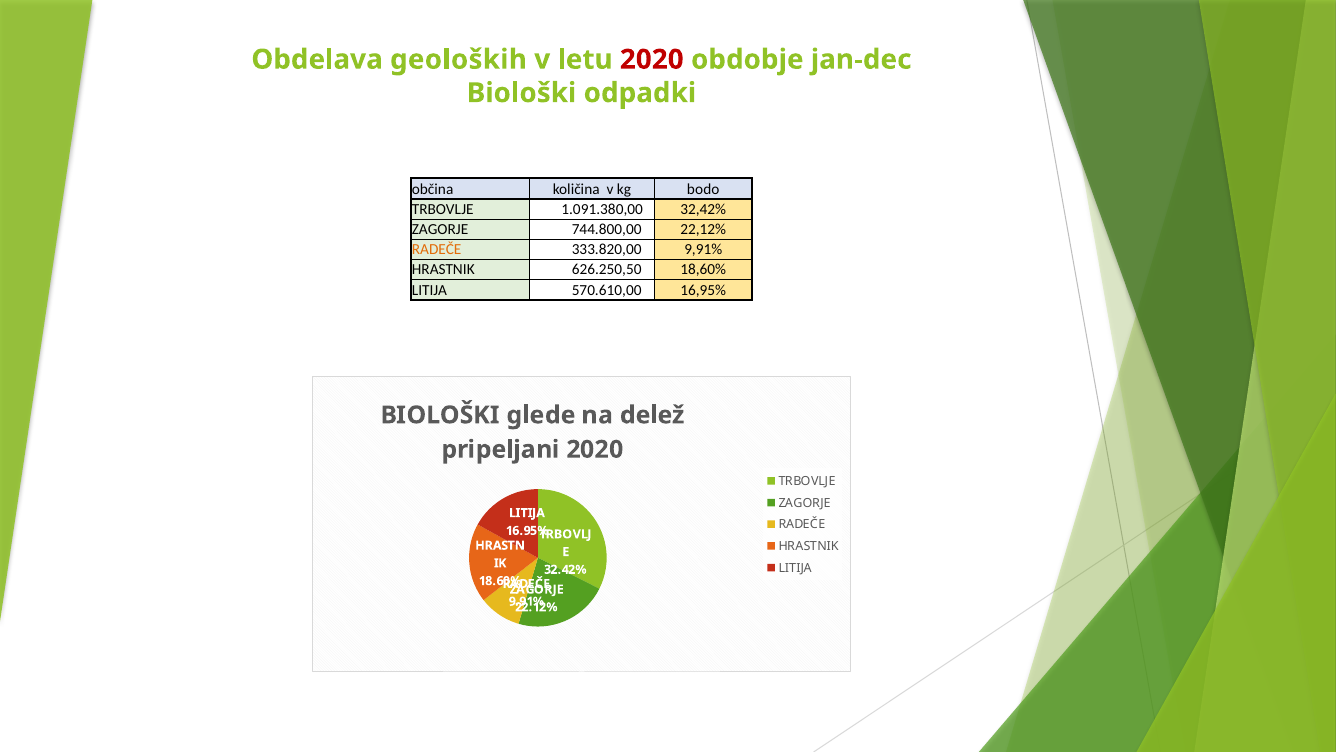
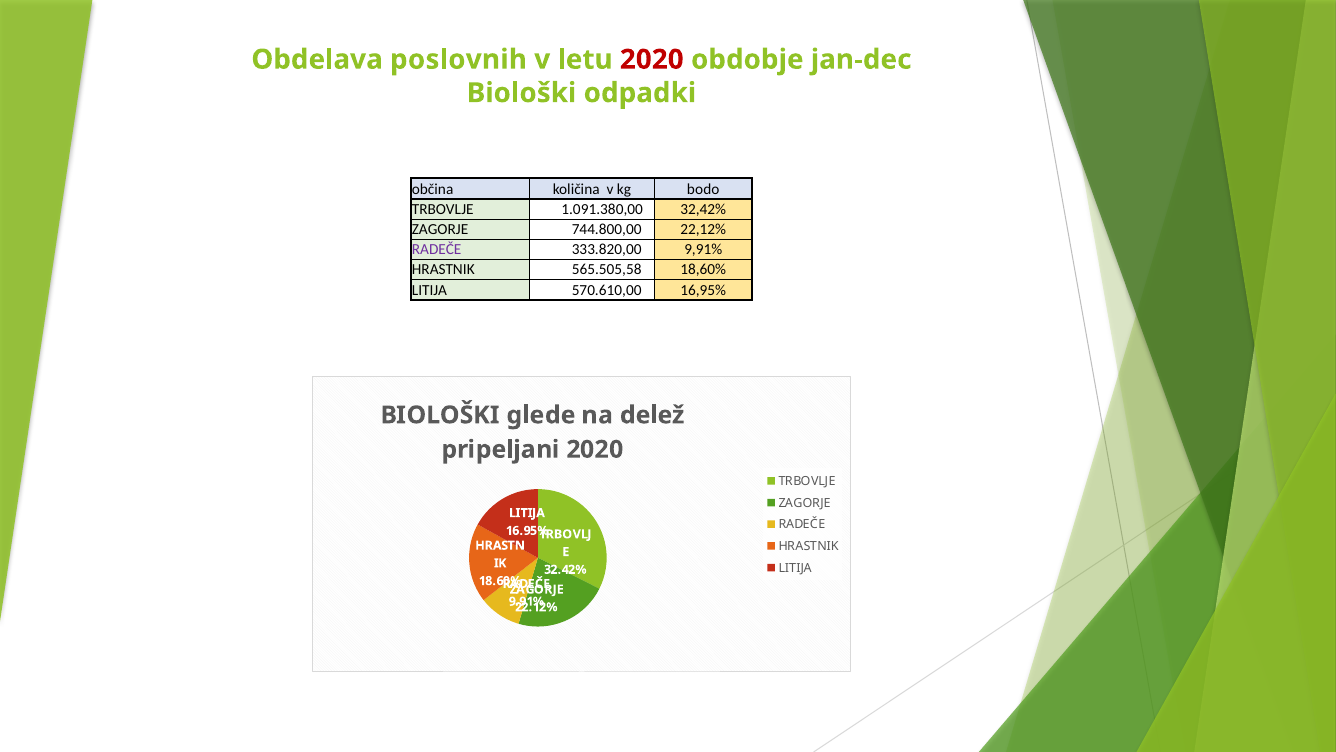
geoloških: geoloških -> poslovnih
RADEČE at (437, 250) colour: orange -> purple
626.250,50: 626.250,50 -> 565.505,58
